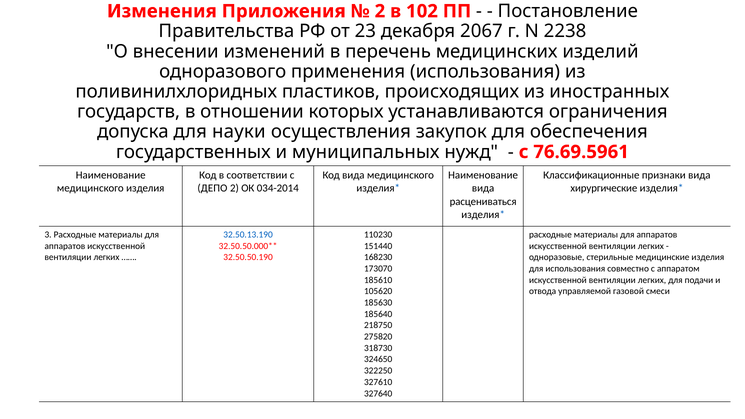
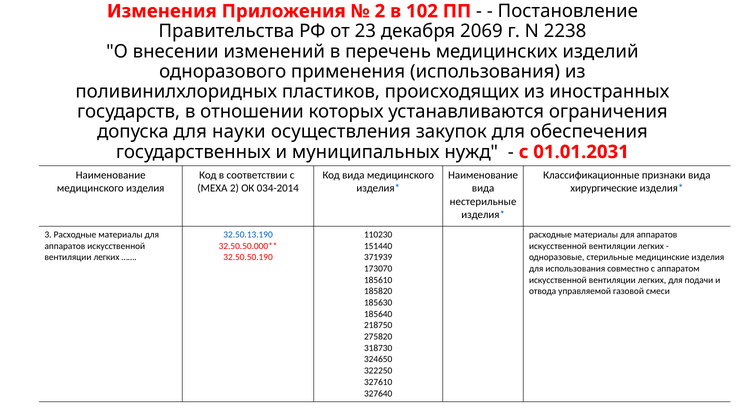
2067: 2067 -> 2069
76.69.5961: 76.69.5961 -> 01.01.2031
ДЕПО: ДЕПО -> МЕХА
расцениваться: расцениваться -> нестерильные
168230: 168230 -> 371939
105620: 105620 -> 185820
